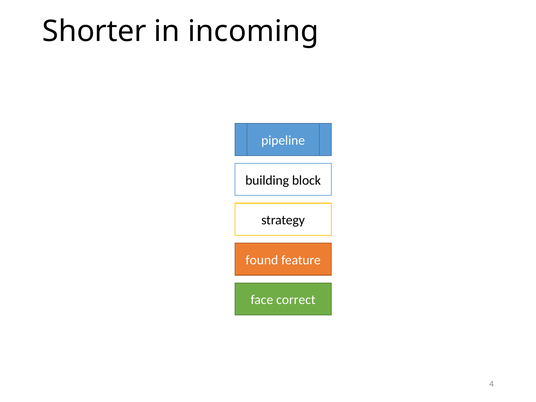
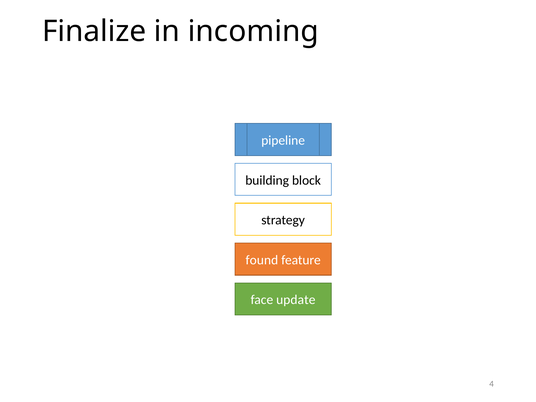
Shorter: Shorter -> Finalize
correct: correct -> update
